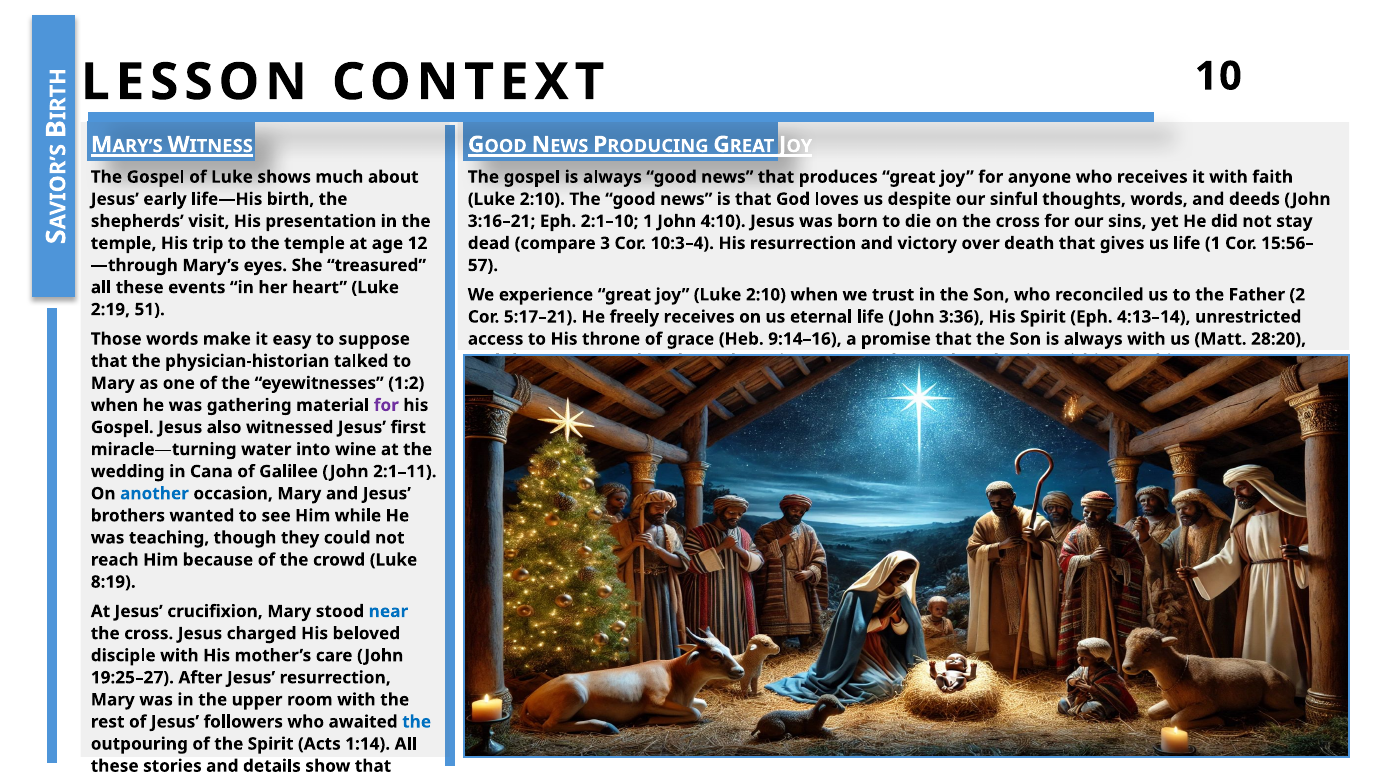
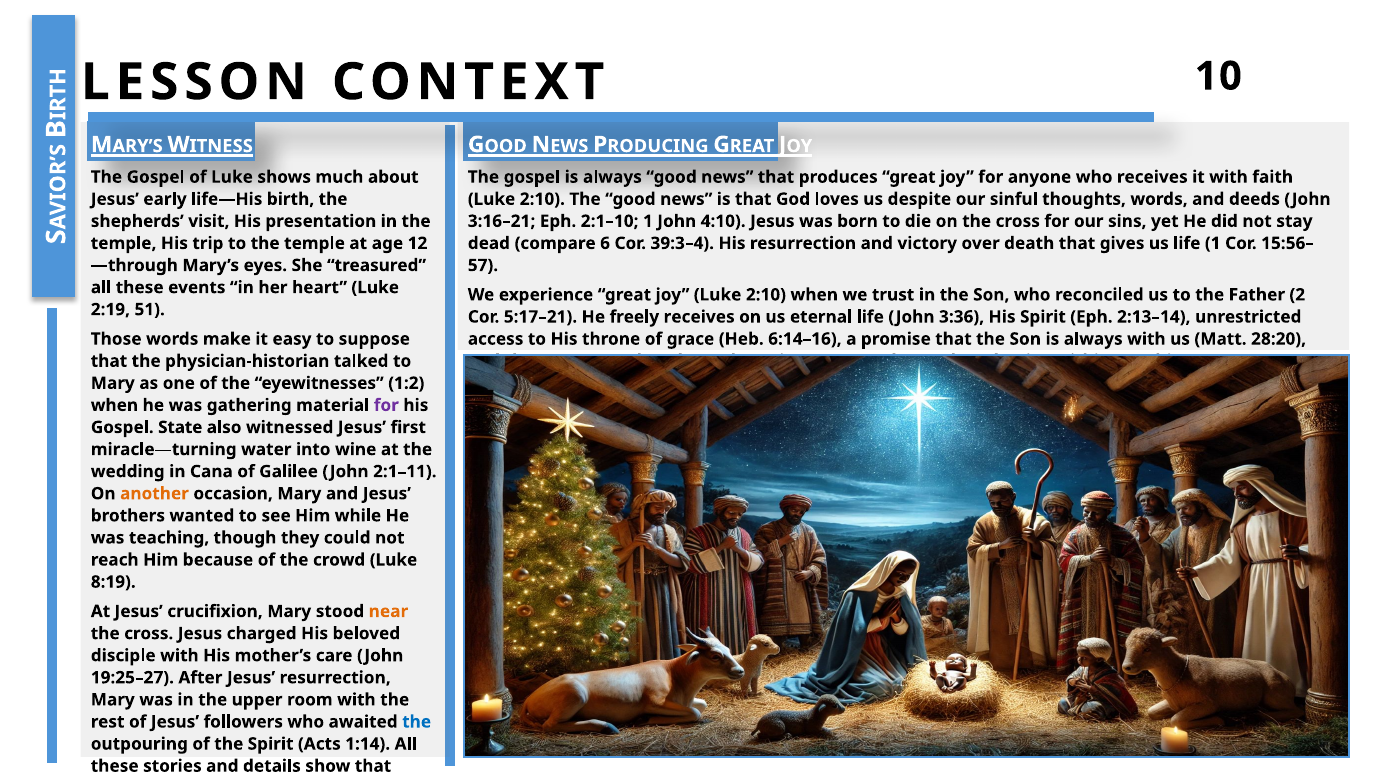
3: 3 -> 6
10:3–4: 10:3–4 -> 39:3–4
4:13–14: 4:13–14 -> 2:13–14
9:14–16: 9:14–16 -> 6:14–16
Gospel Jesus: Jesus -> State
another colour: blue -> orange
near colour: blue -> orange
